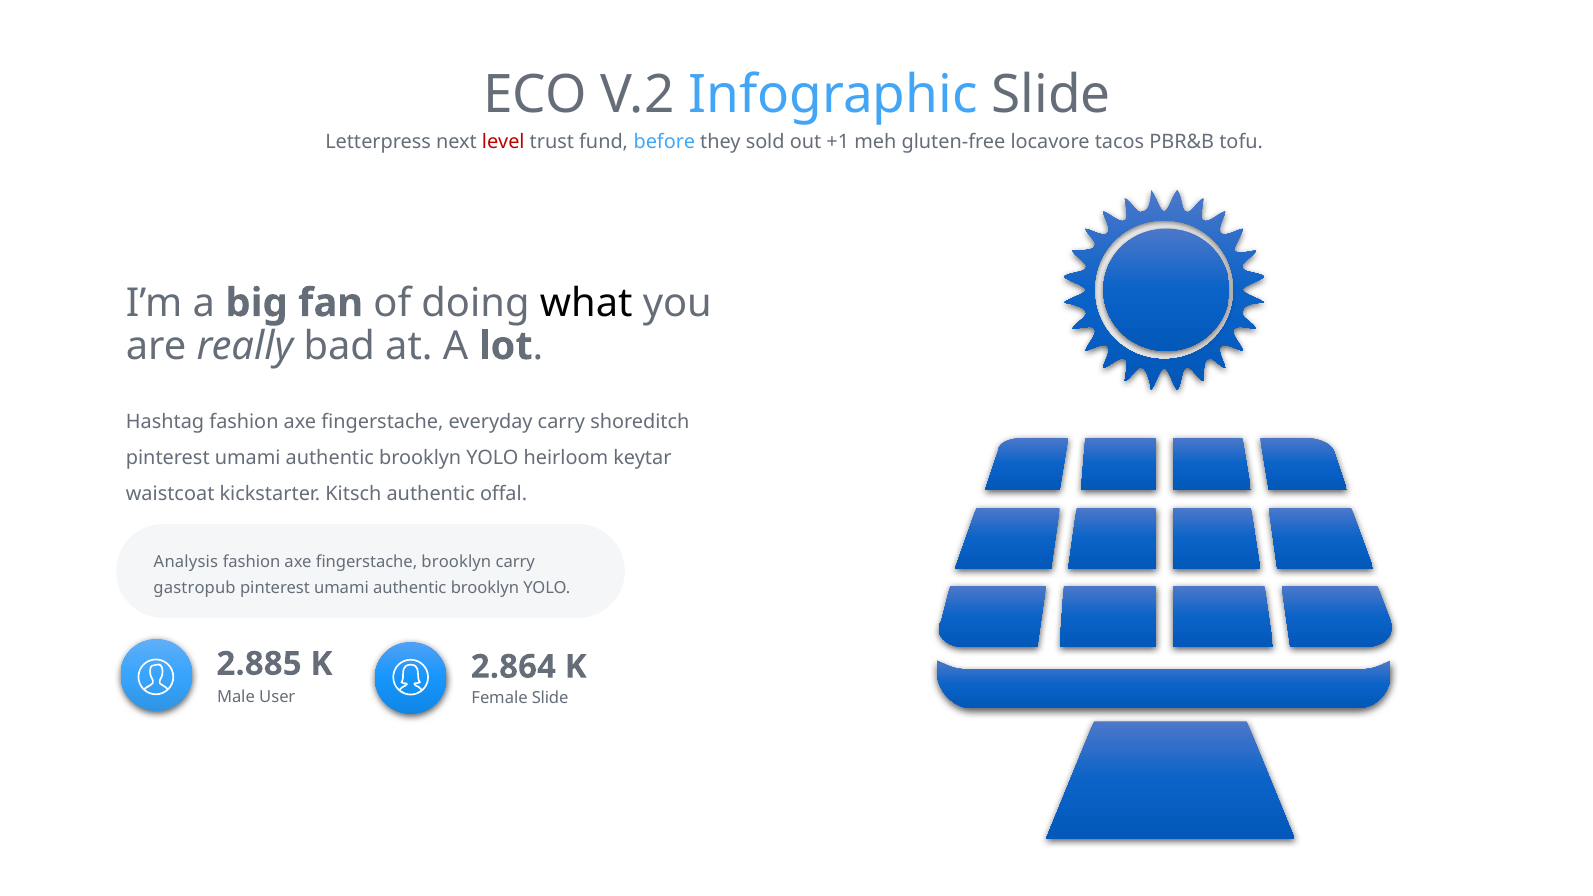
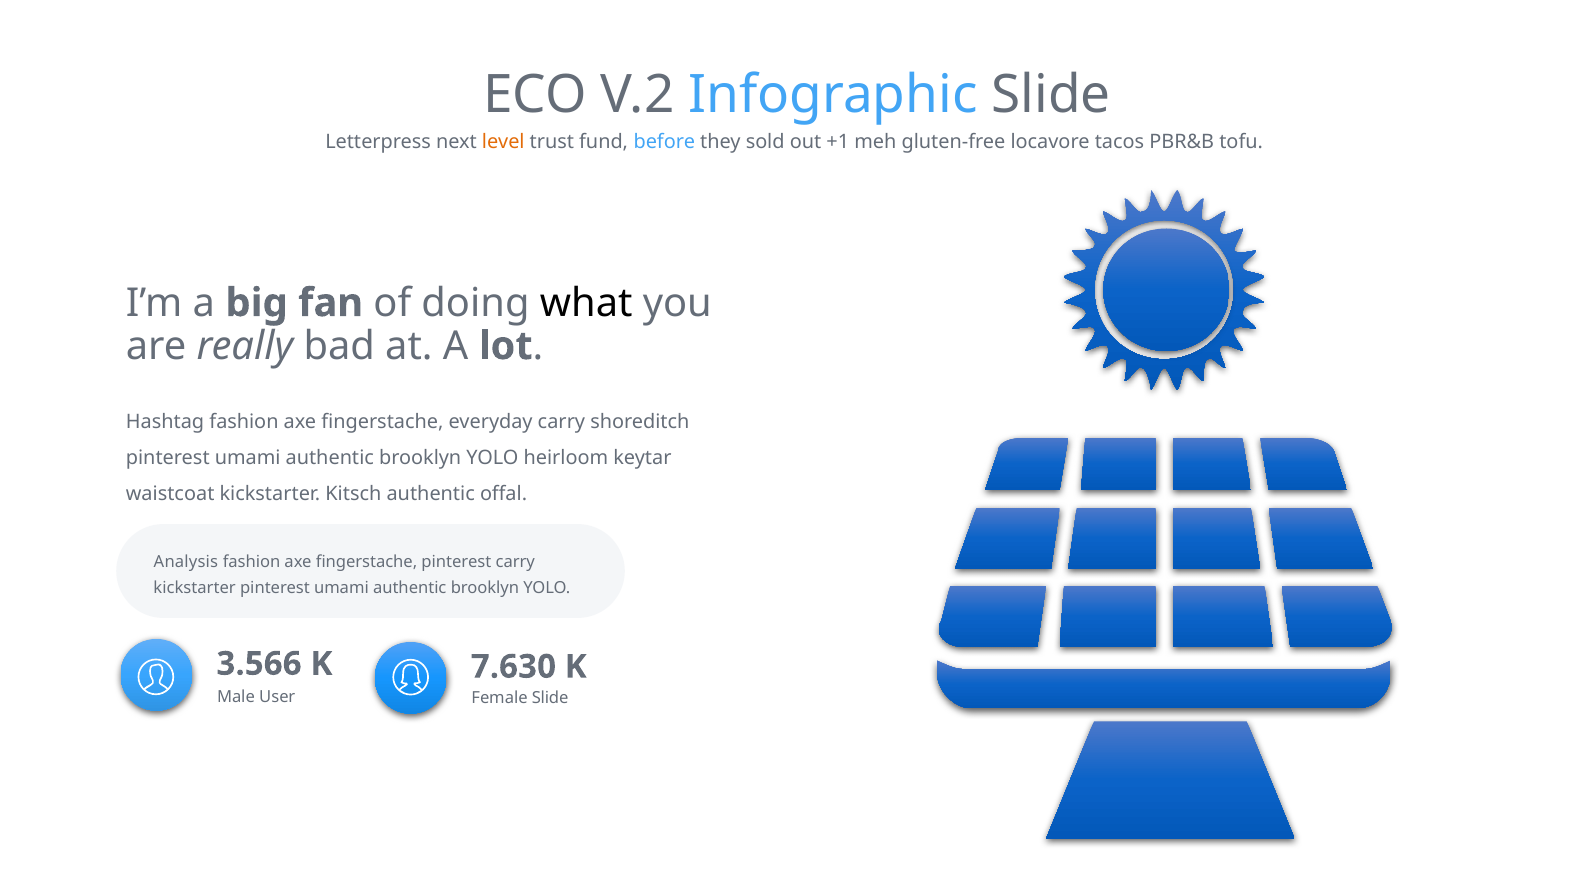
level colour: red -> orange
fingerstache brooklyn: brooklyn -> pinterest
gastropub at (195, 588): gastropub -> kickstarter
2.885: 2.885 -> 3.566
2.864: 2.864 -> 7.630
